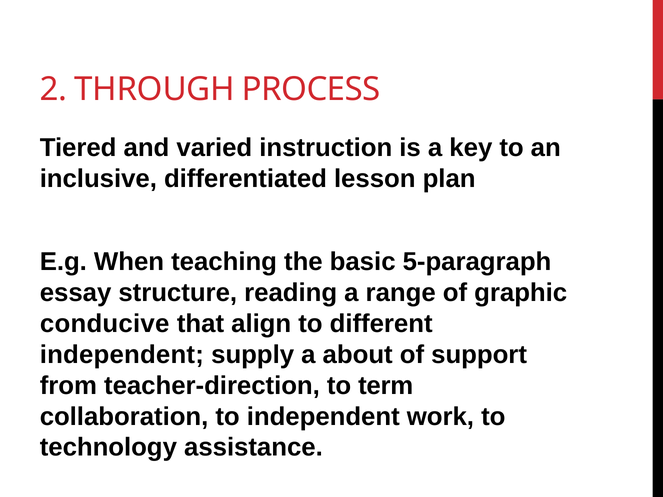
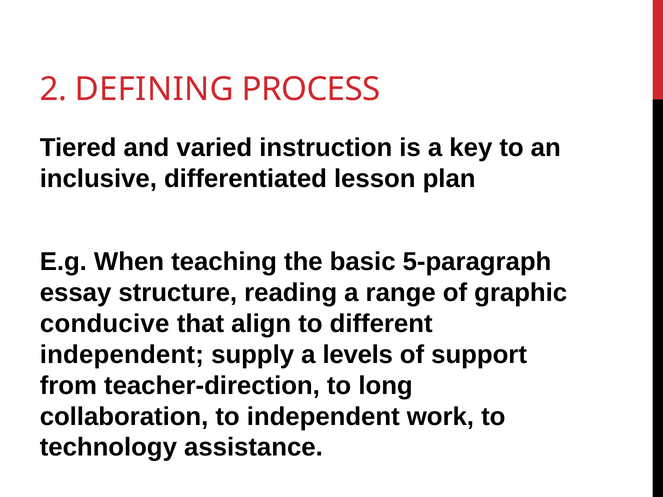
THROUGH: THROUGH -> DEFINING
about: about -> levels
term: term -> long
